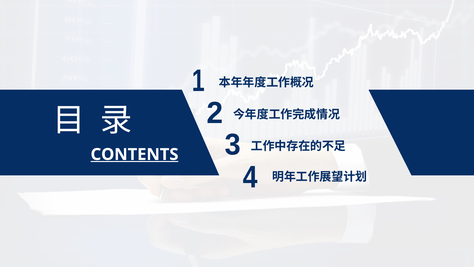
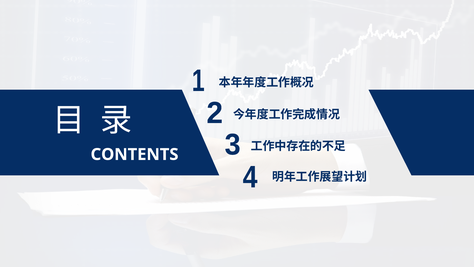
CONTENTS underline: present -> none
